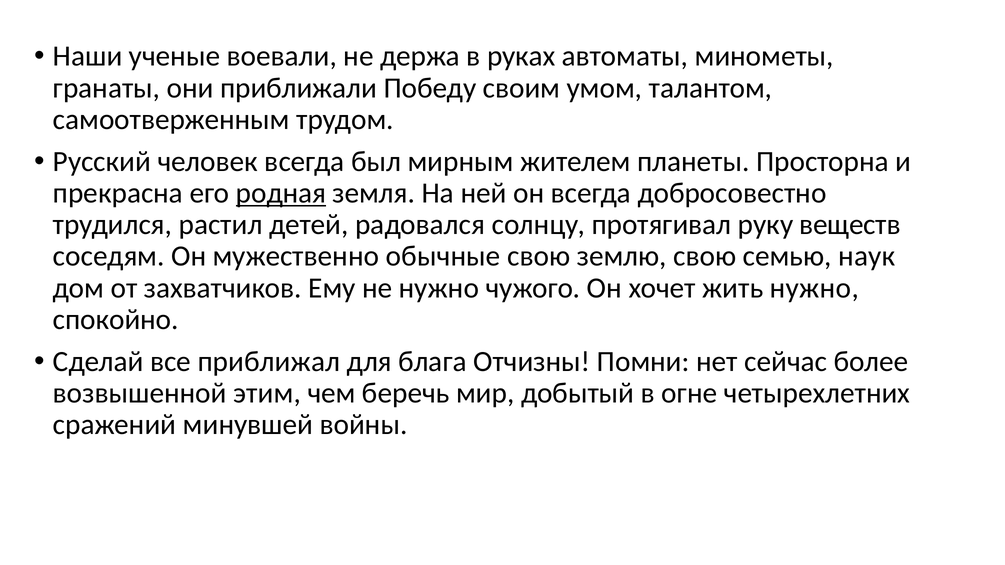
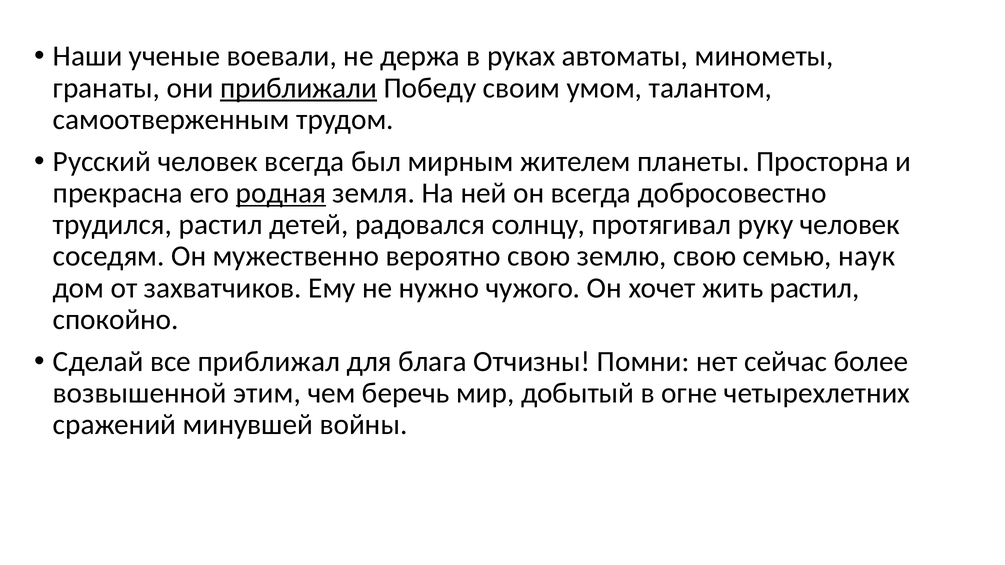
приближали underline: none -> present
руку веществ: веществ -> человек
обычные: обычные -> вероятно
жить нужно: нужно -> растил
